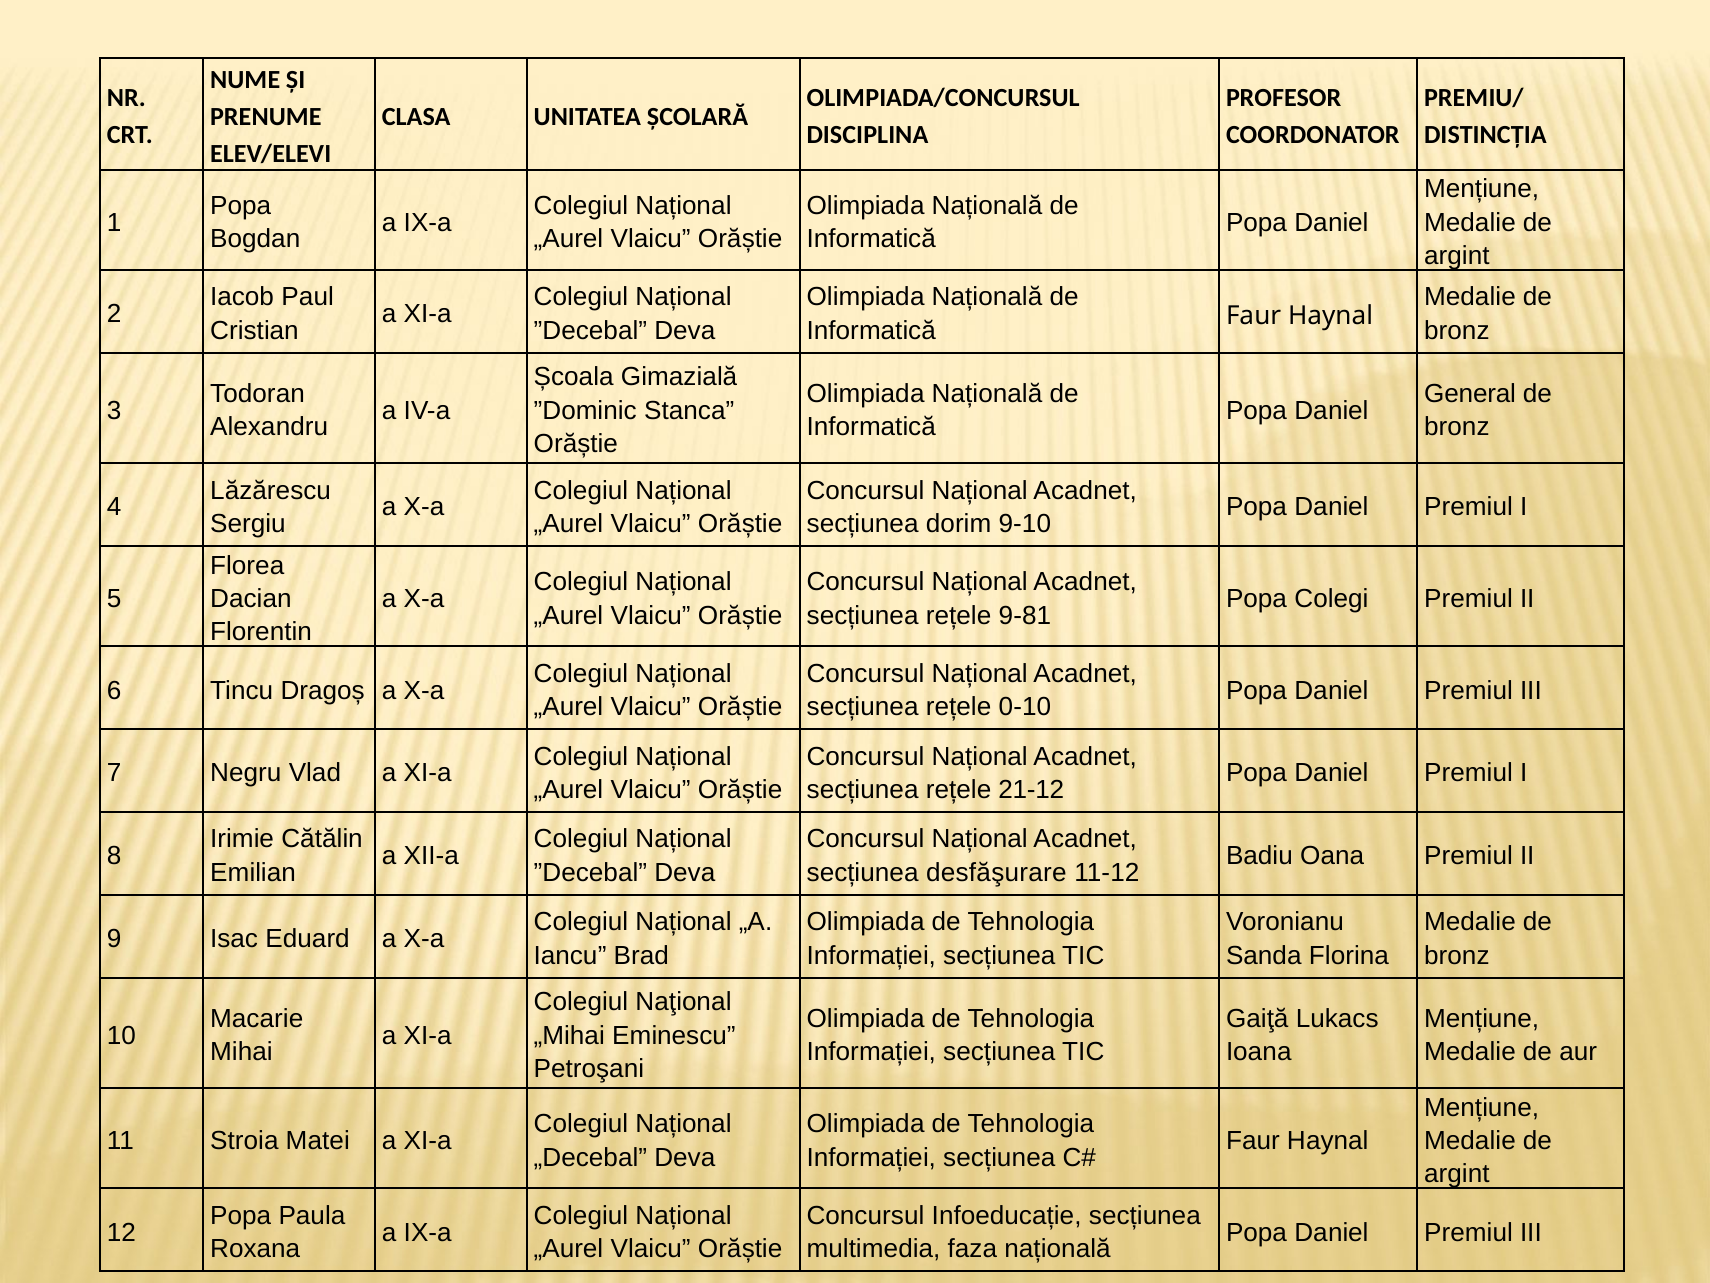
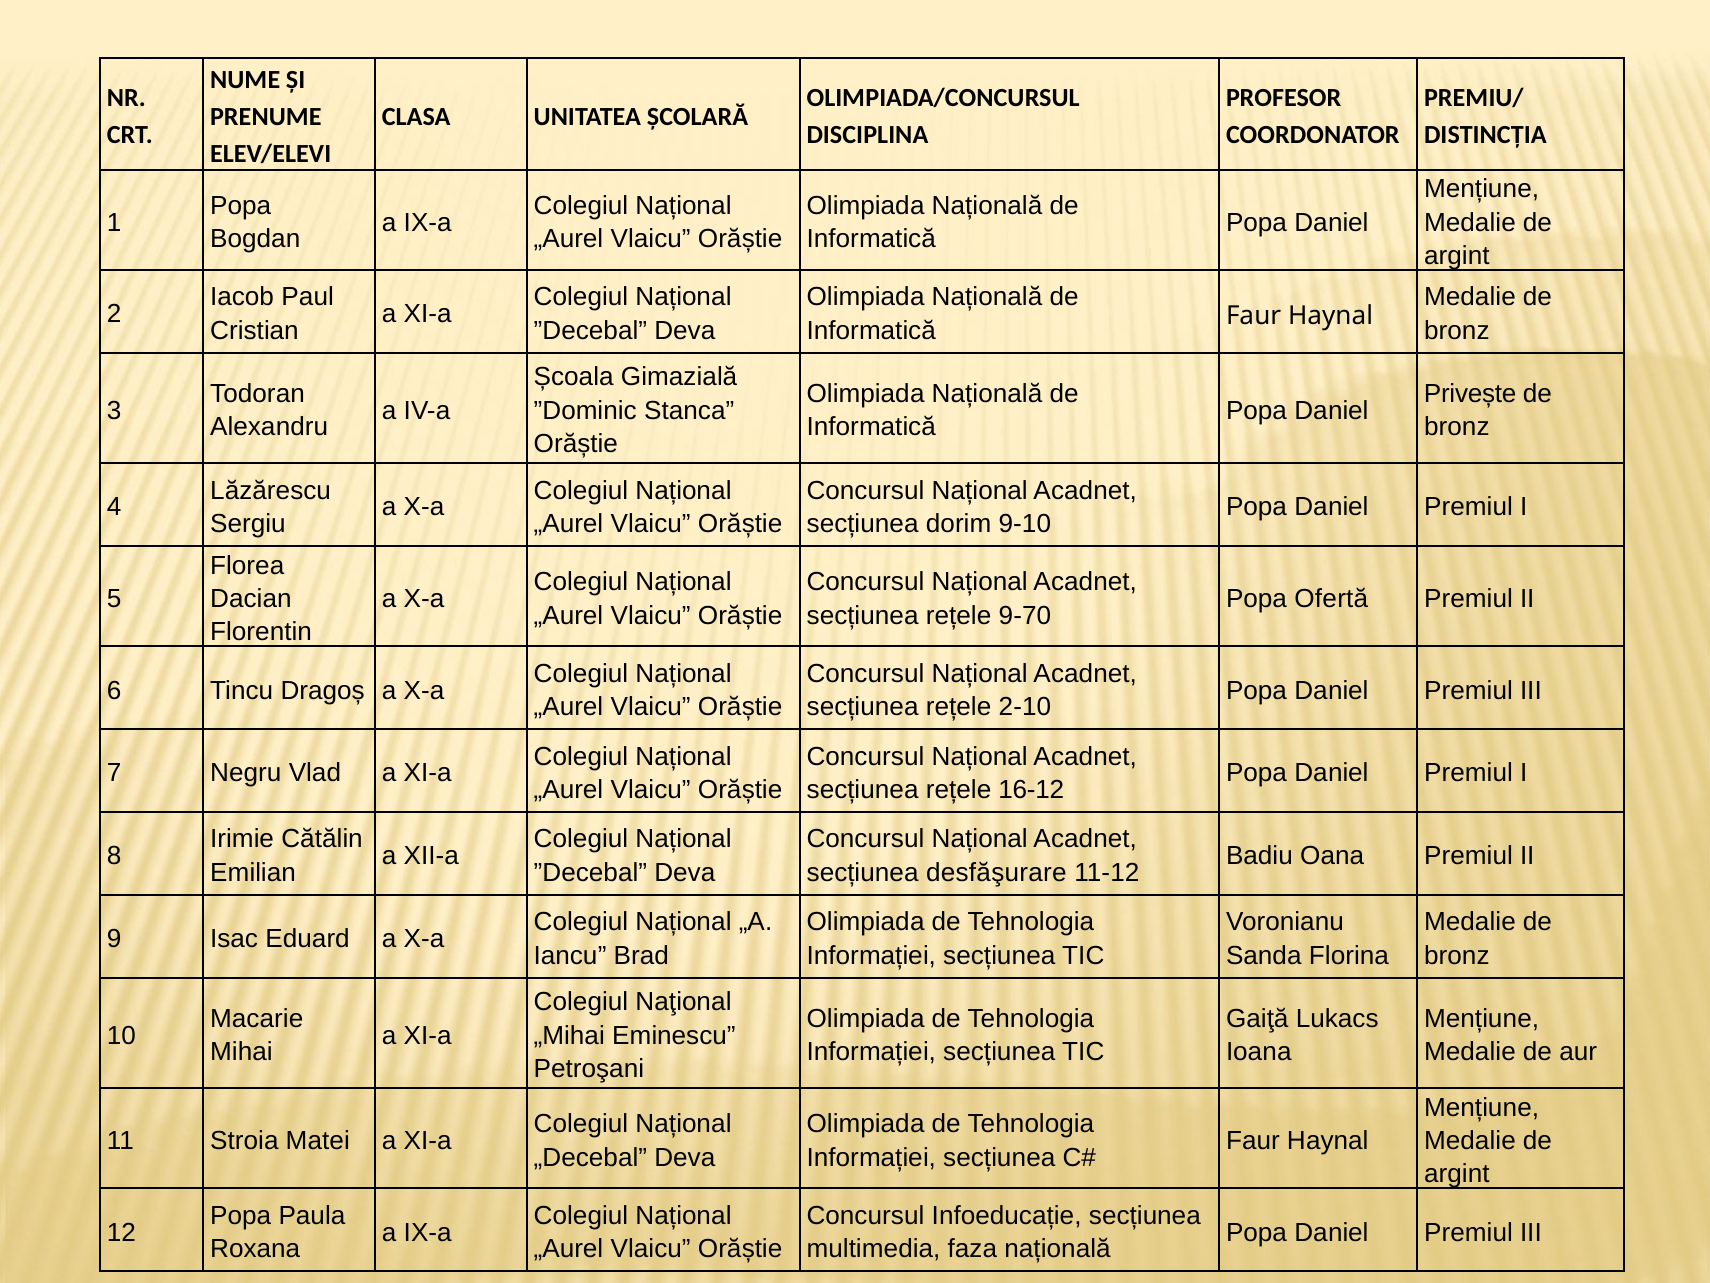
General: General -> Privește
Colegi: Colegi -> Ofertă
9-81: 9-81 -> 9-70
0-10: 0-10 -> 2-10
21-12: 21-12 -> 16-12
